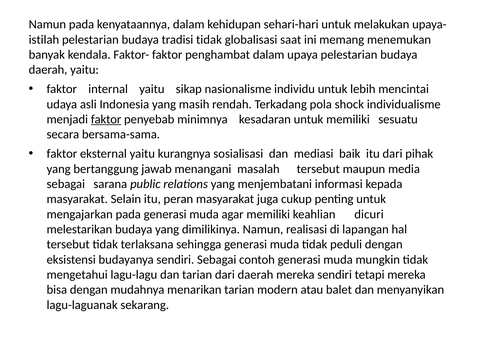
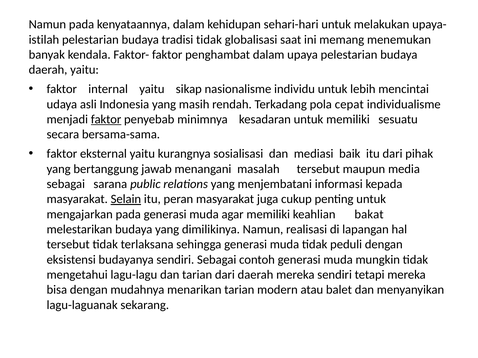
shock: shock -> cepat
Selain underline: none -> present
dicuri: dicuri -> bakat
